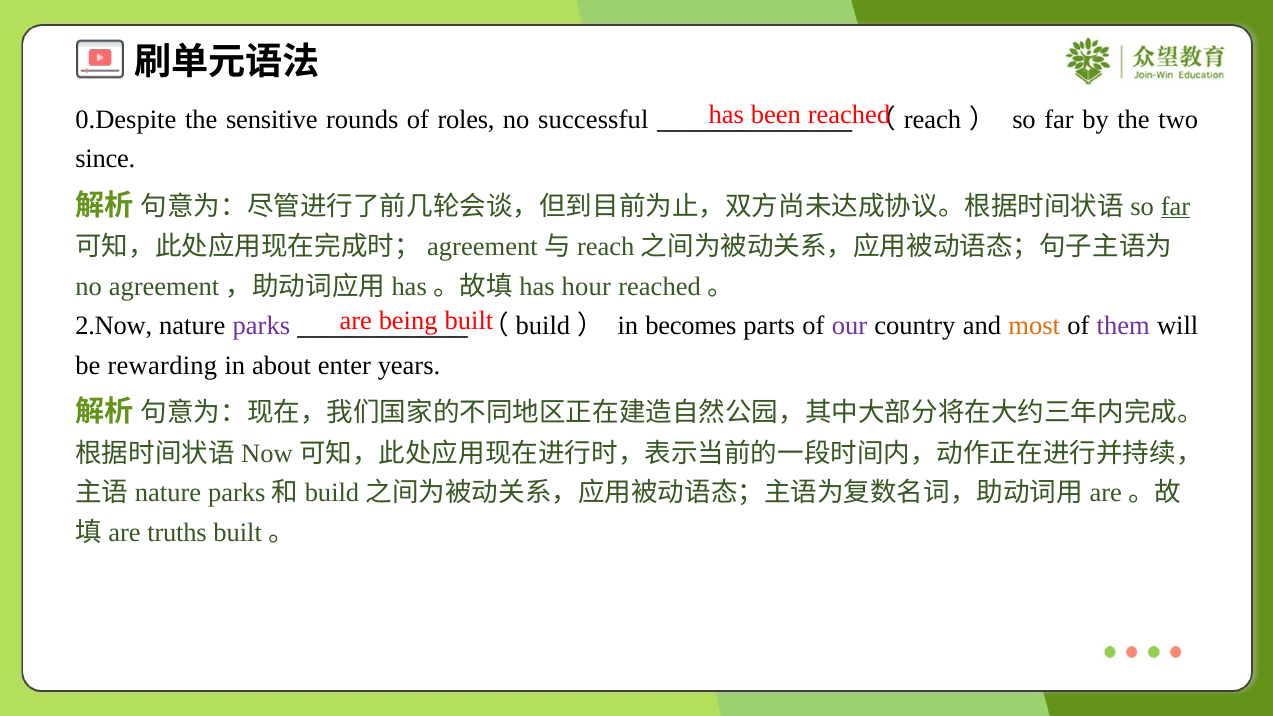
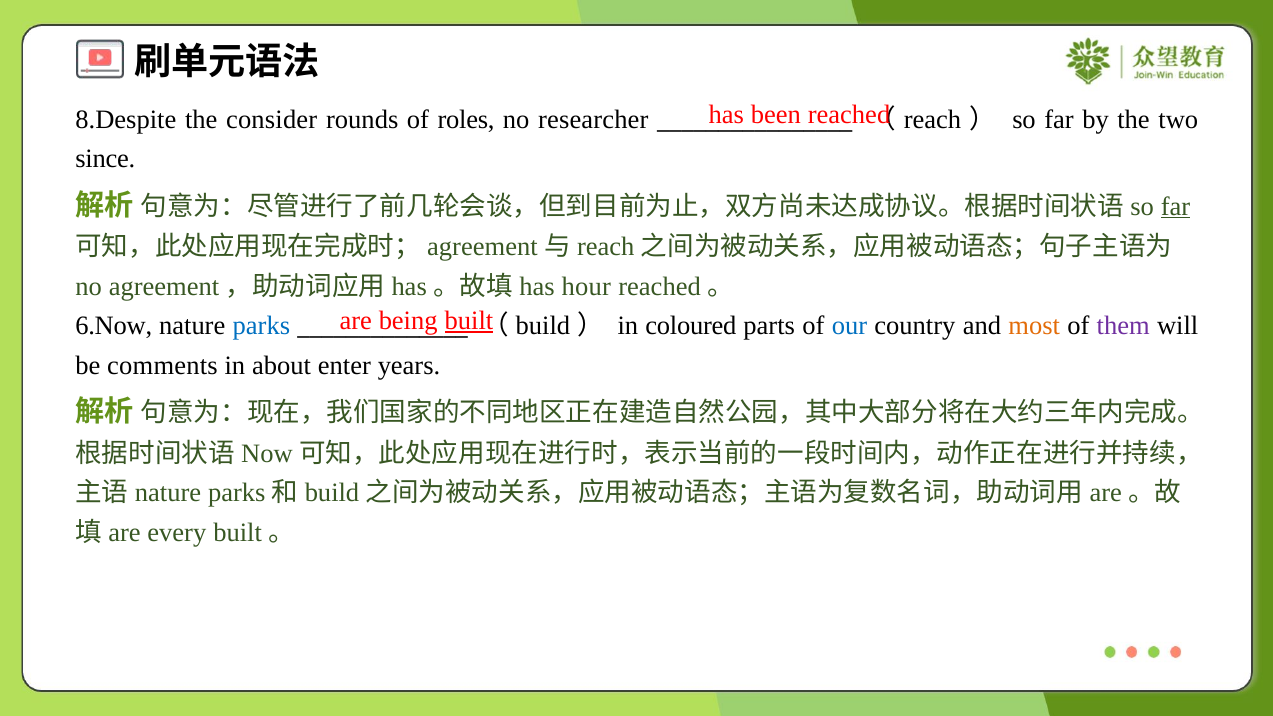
0.Despite: 0.Despite -> 8.Despite
sensitive: sensitive -> consider
successful: successful -> researcher
built underline: none -> present
2.Now: 2.Now -> 6.Now
parks colour: purple -> blue
becomes: becomes -> coloured
our colour: purple -> blue
rewarding: rewarding -> comments
truths: truths -> every
